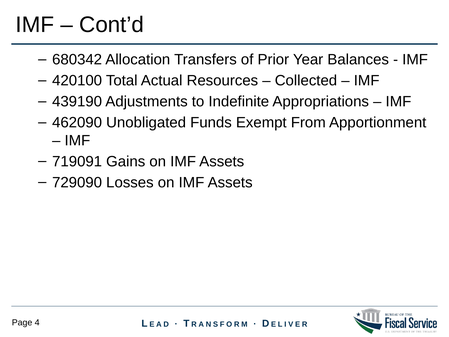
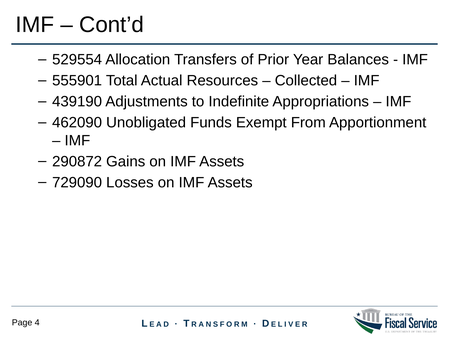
680342: 680342 -> 529554
420100: 420100 -> 555901
719091: 719091 -> 290872
